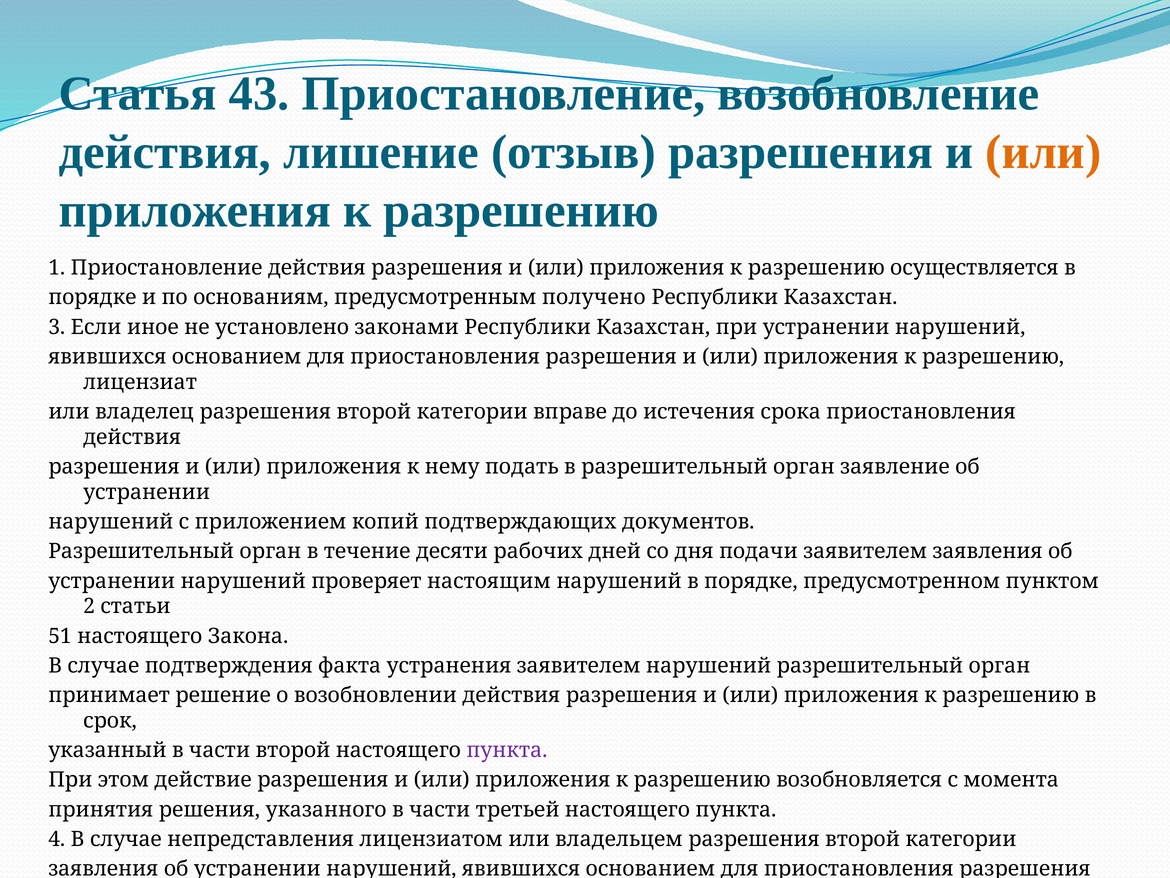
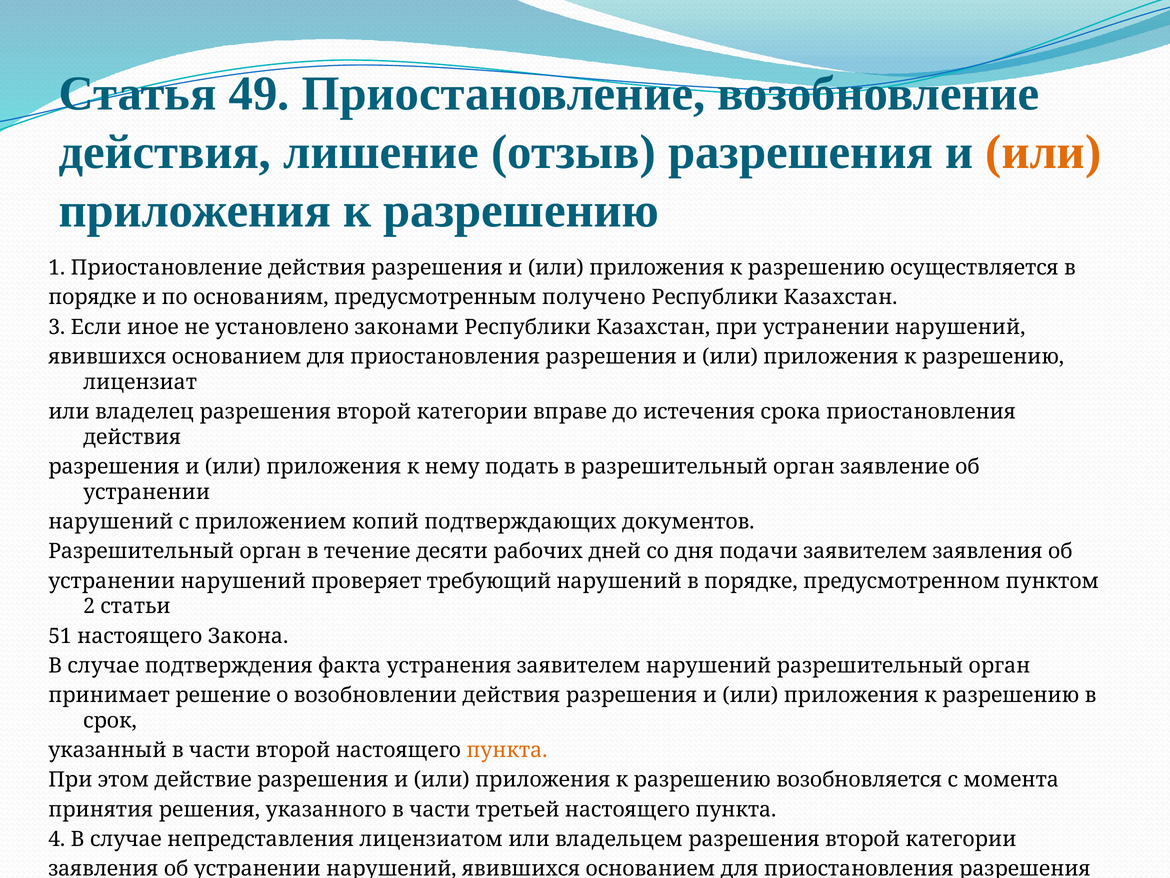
43: 43 -> 49
настоящим: настоящим -> требующий
пункта at (507, 750) colour: purple -> orange
